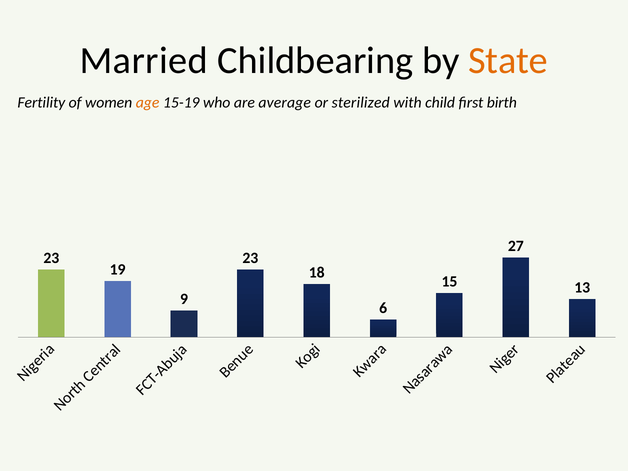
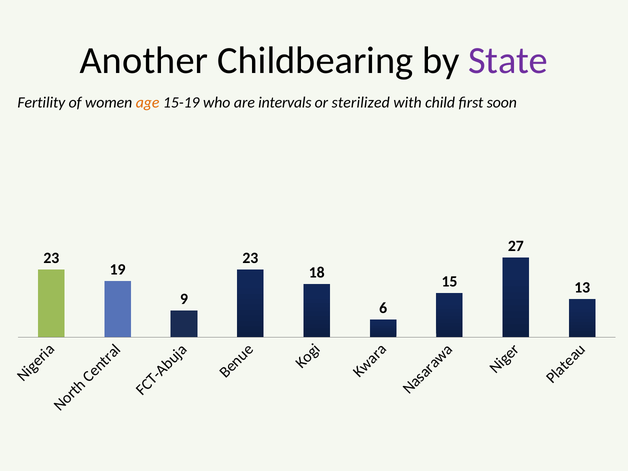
Married: Married -> Another
State colour: orange -> purple
average: average -> intervals
birth: birth -> soon
